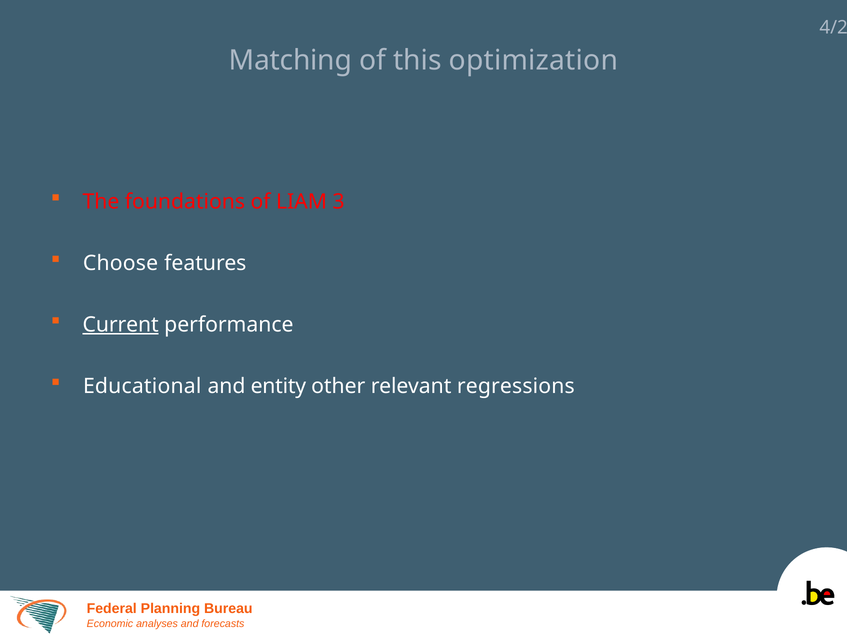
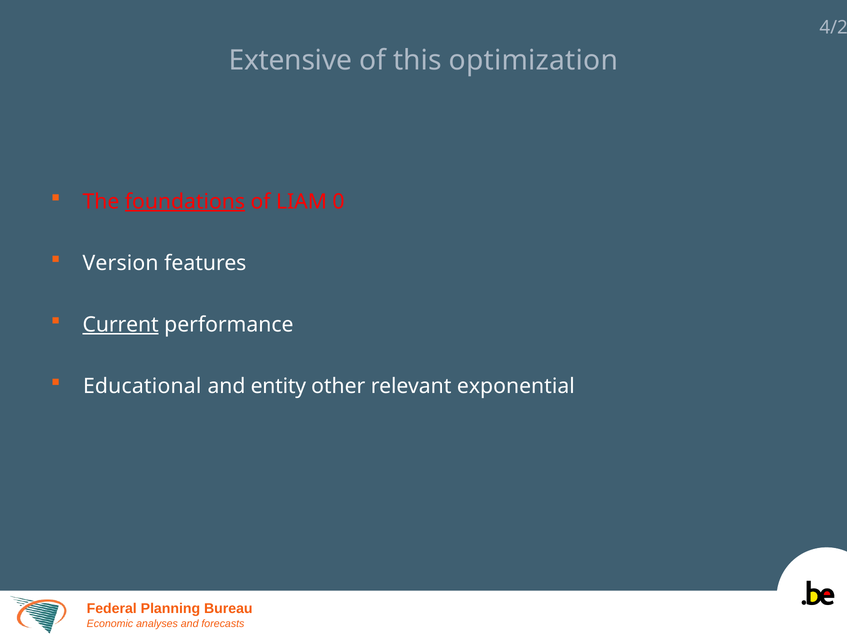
Matching: Matching -> Extensive
foundations underline: none -> present
3: 3 -> 0
Choose: Choose -> Version
regressions: regressions -> exponential
